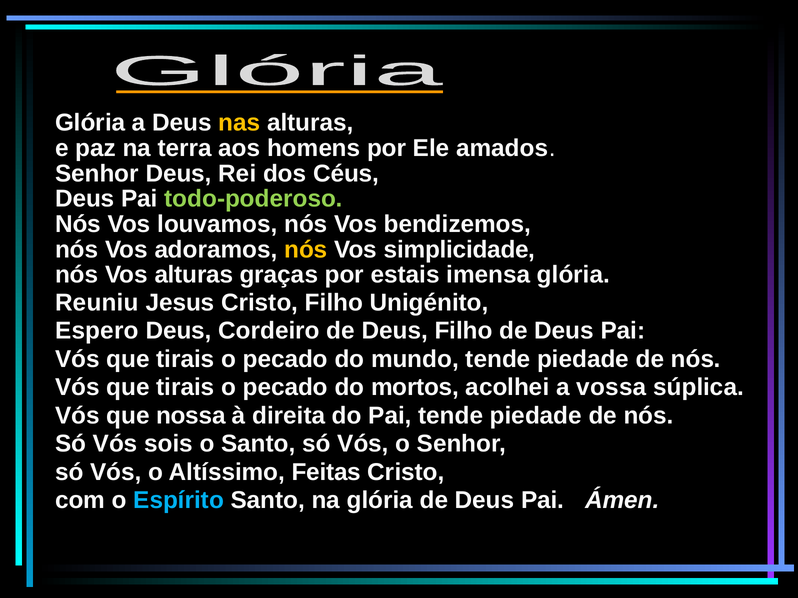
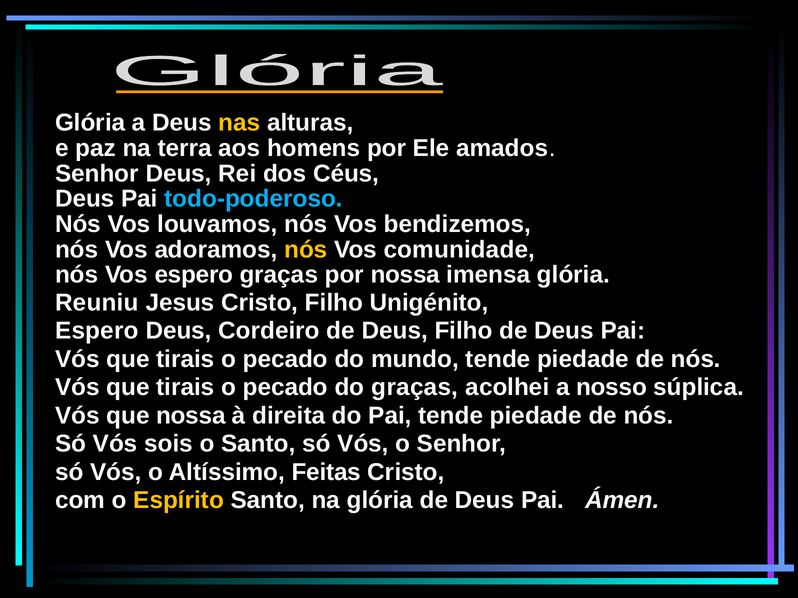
todo-poderoso colour: light green -> light blue
simplicidade: simplicidade -> comunidade
Vos alturas: alturas -> espero
por estais: estais -> nossa
do mortos: mortos -> graças
vossa: vossa -> nosso
Espírito colour: light blue -> yellow
